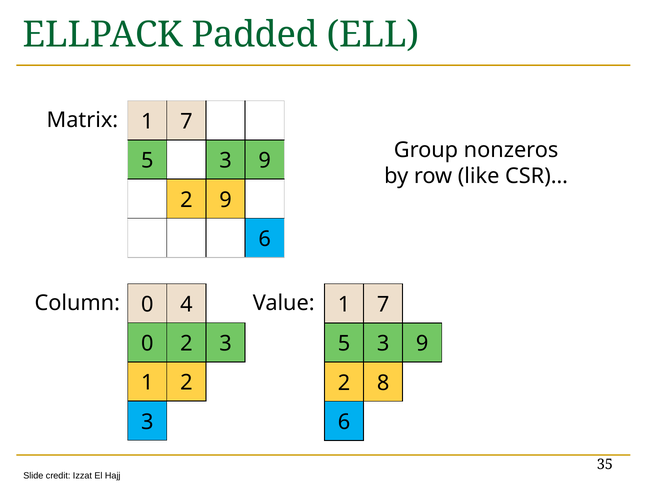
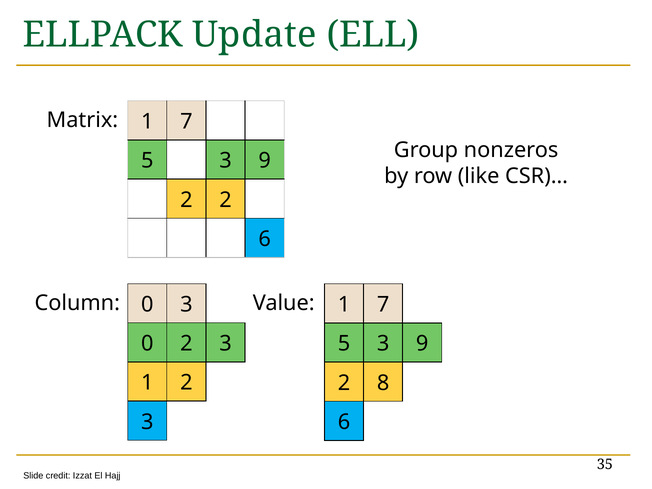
Padded: Padded -> Update
2 9: 9 -> 2
0 4: 4 -> 3
